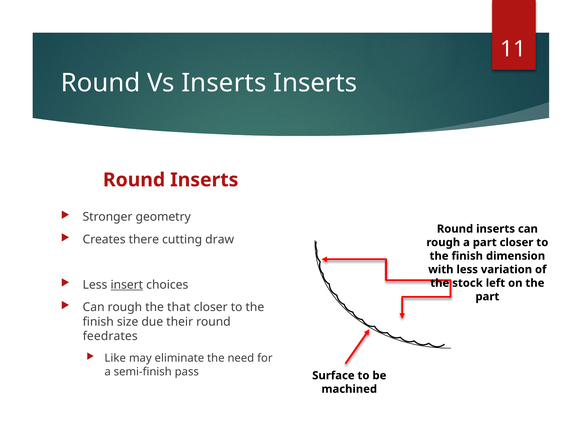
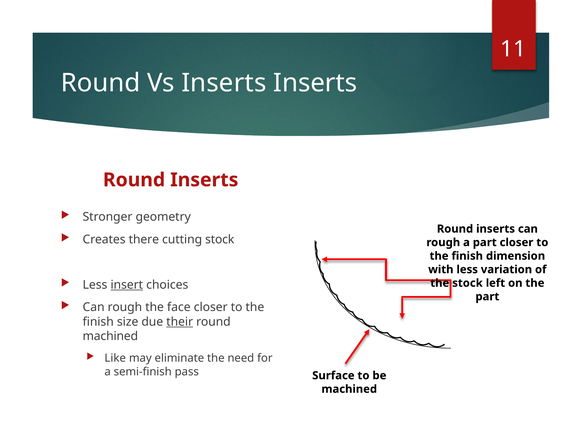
cutting draw: draw -> stock
that: that -> face
their underline: none -> present
feedrates at (110, 337): feedrates -> machined
